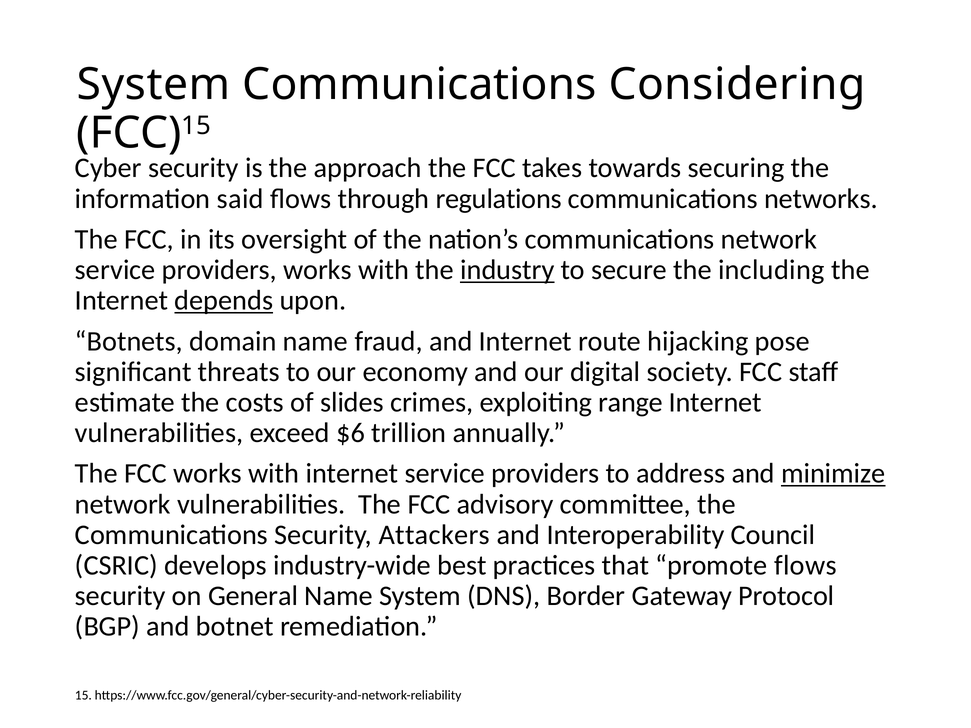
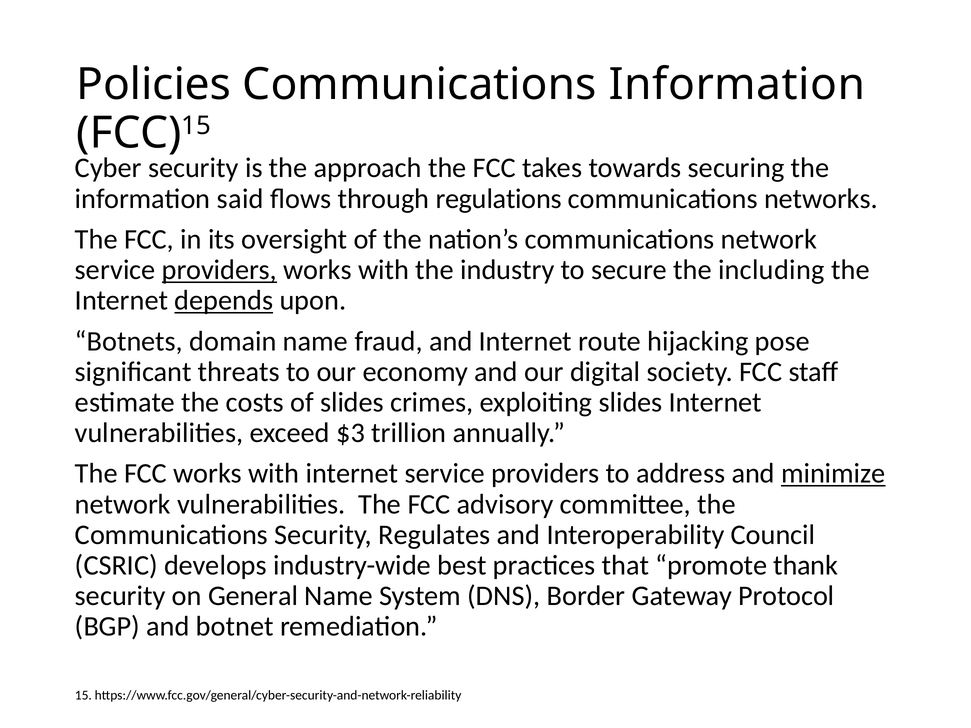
System at (153, 85): System -> Policies
Communications Considering: Considering -> Information
providers at (219, 270) underline: none -> present
industry underline: present -> none
exploiting range: range -> slides
$6: $6 -> $3
Attackers: Attackers -> Regulates
promote flows: flows -> thank
